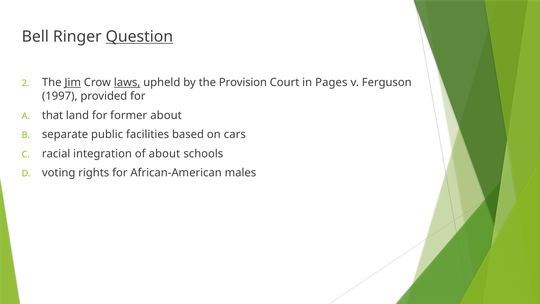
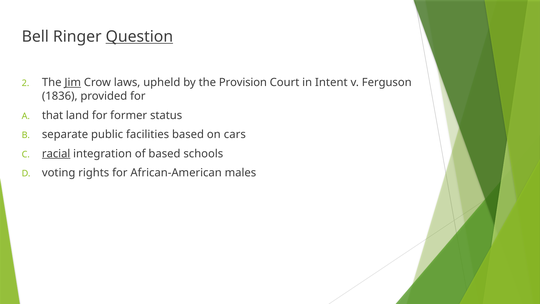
laws underline: present -> none
Pages: Pages -> Intent
1997: 1997 -> 1836
former about: about -> status
racial underline: none -> present
of about: about -> based
